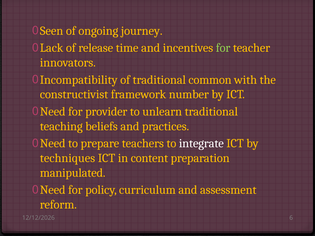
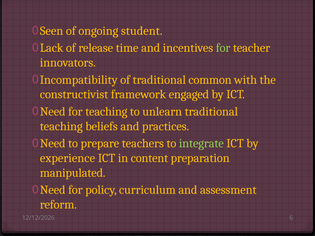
journey: journey -> student
number: number -> engaged
for provider: provider -> teaching
integrate colour: white -> light green
techniques: techniques -> experience
